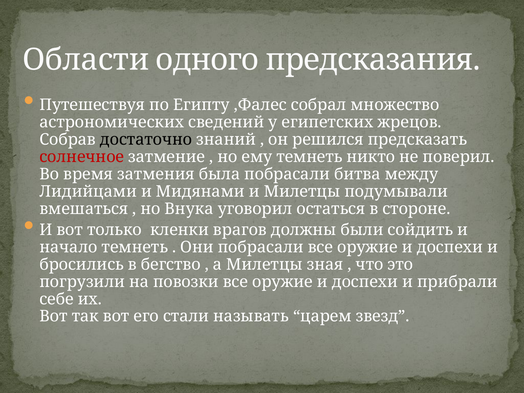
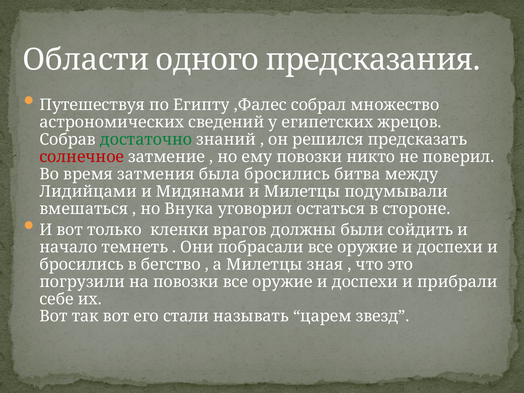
достаточно colour: black -> green
ему темнеть: темнеть -> повозки
была побрасали: побрасали -> бросились
